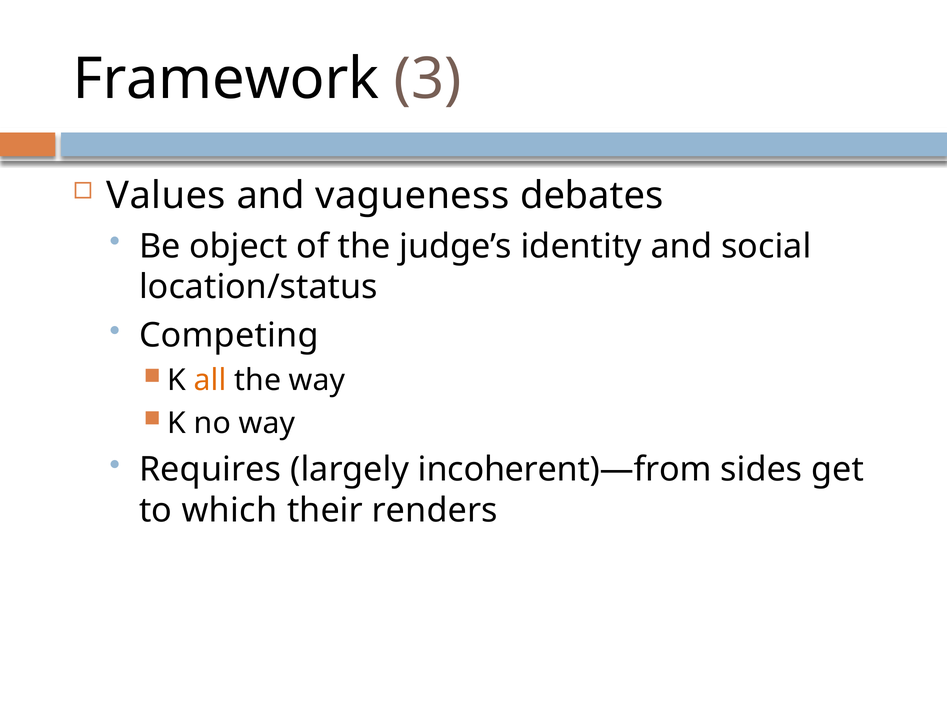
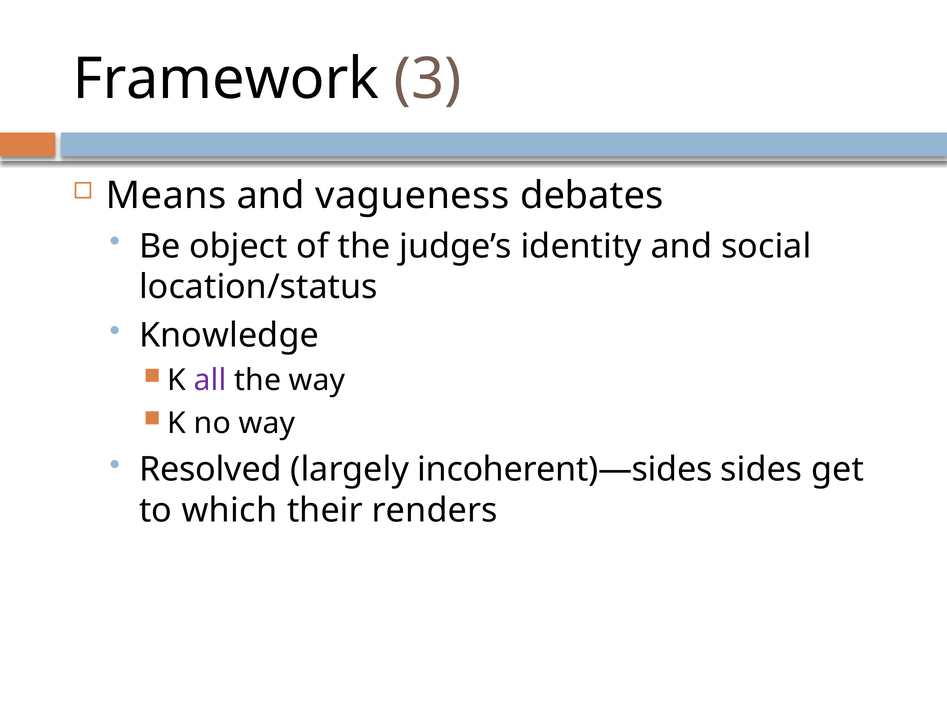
Values: Values -> Means
Competing: Competing -> Knowledge
all colour: orange -> purple
Requires: Requires -> Resolved
incoherent)—from: incoherent)—from -> incoherent)—sides
